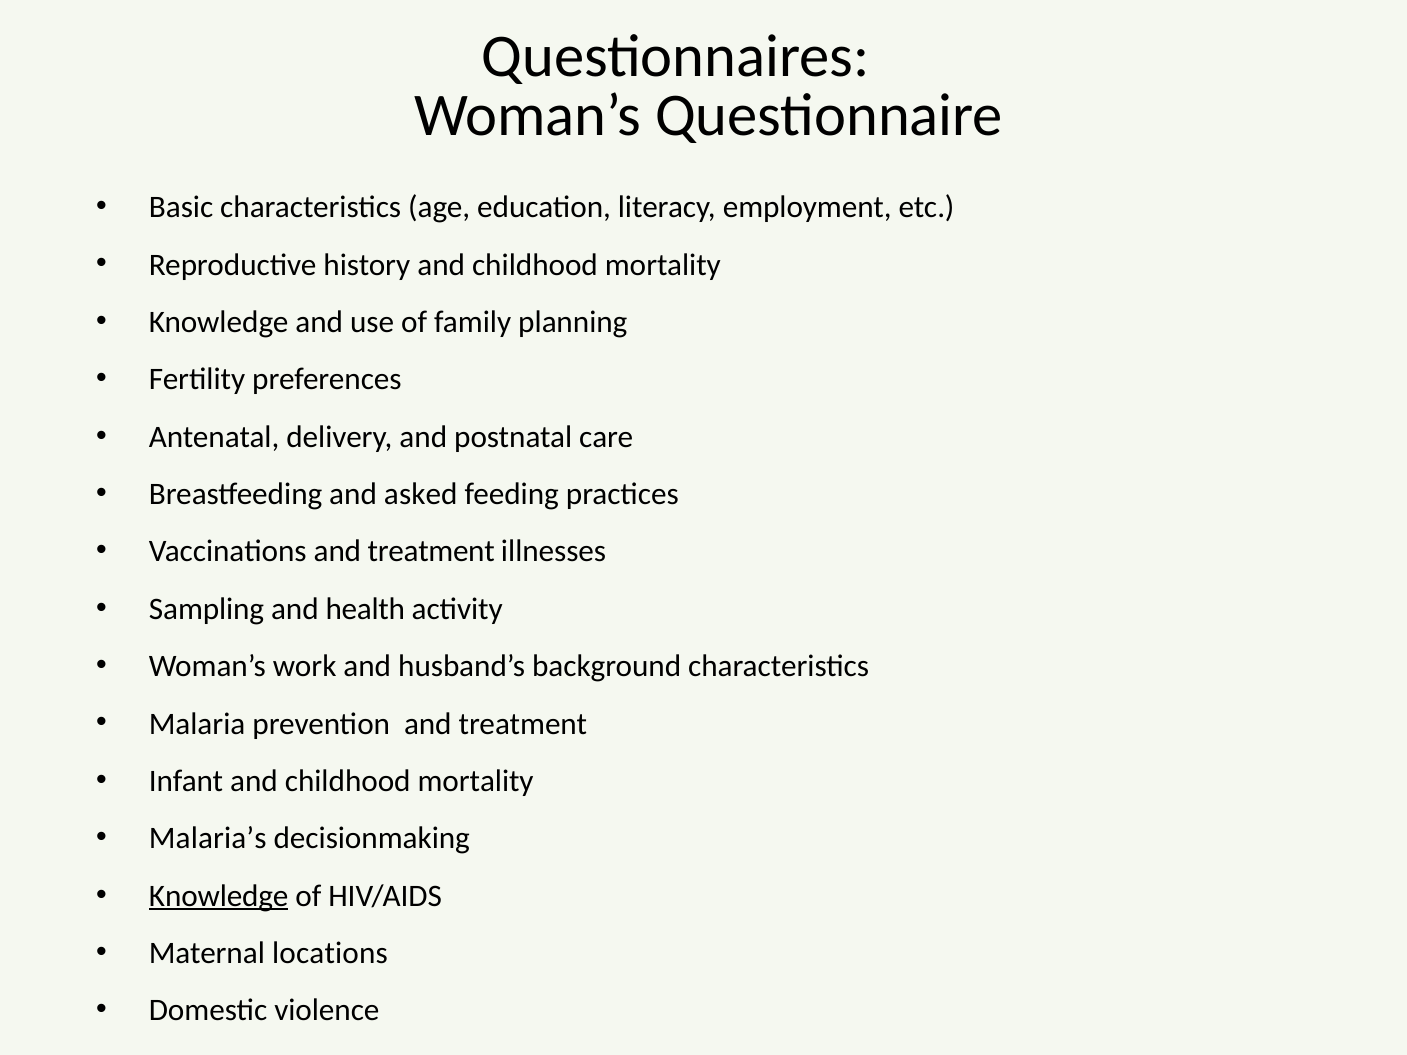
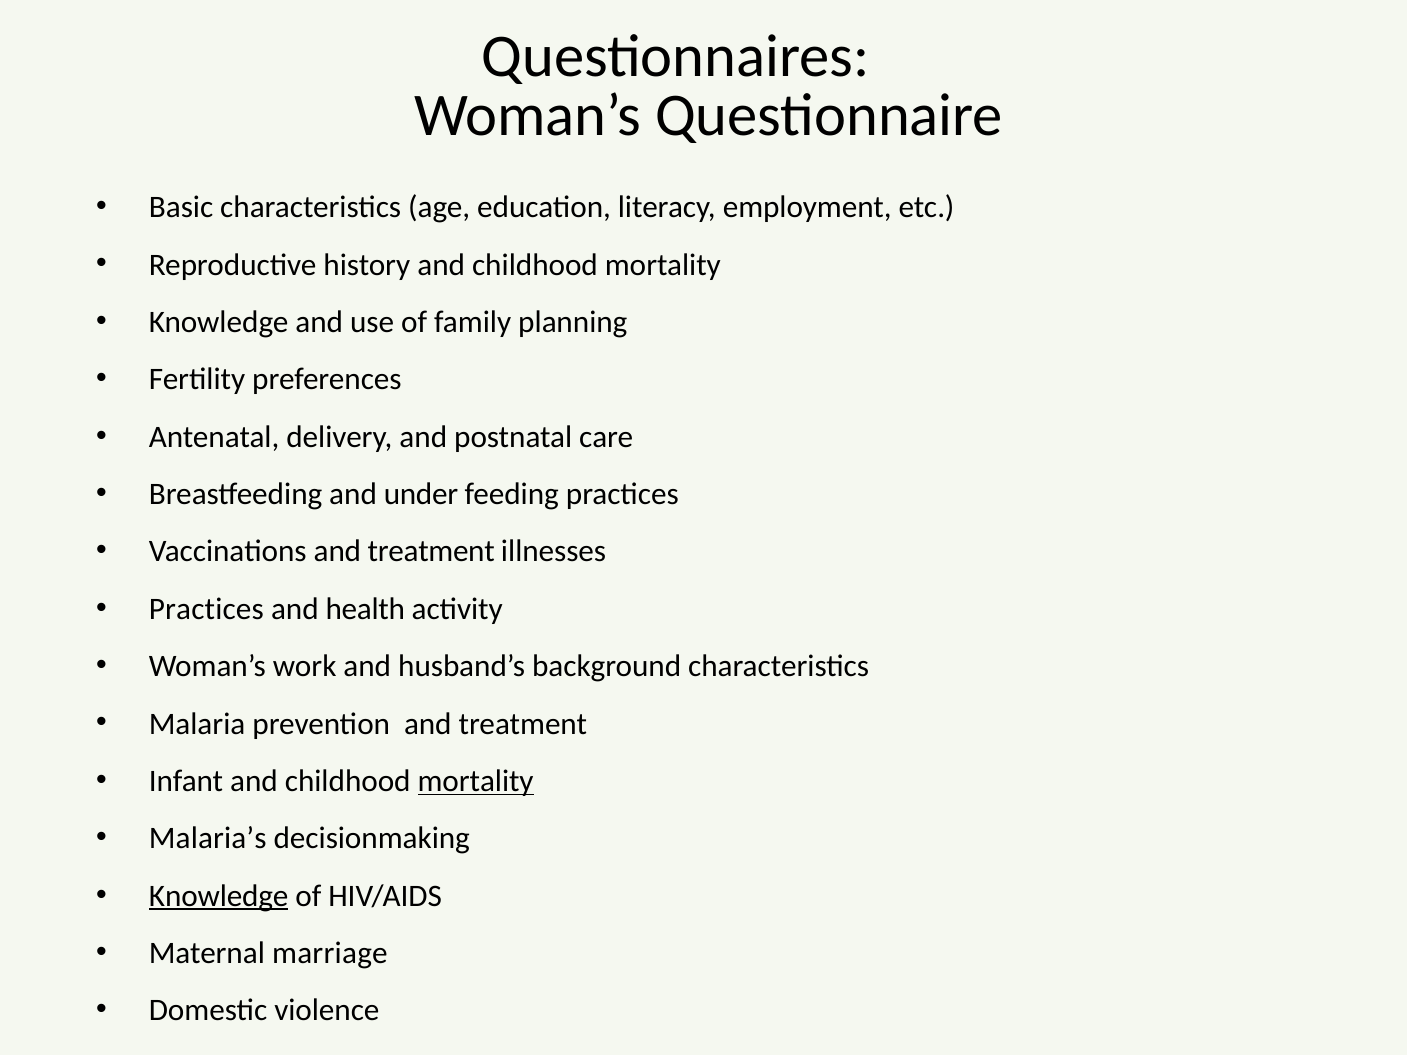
asked: asked -> under
Sampling at (207, 609): Sampling -> Practices
mortality at (476, 781) underline: none -> present
locations: locations -> marriage
